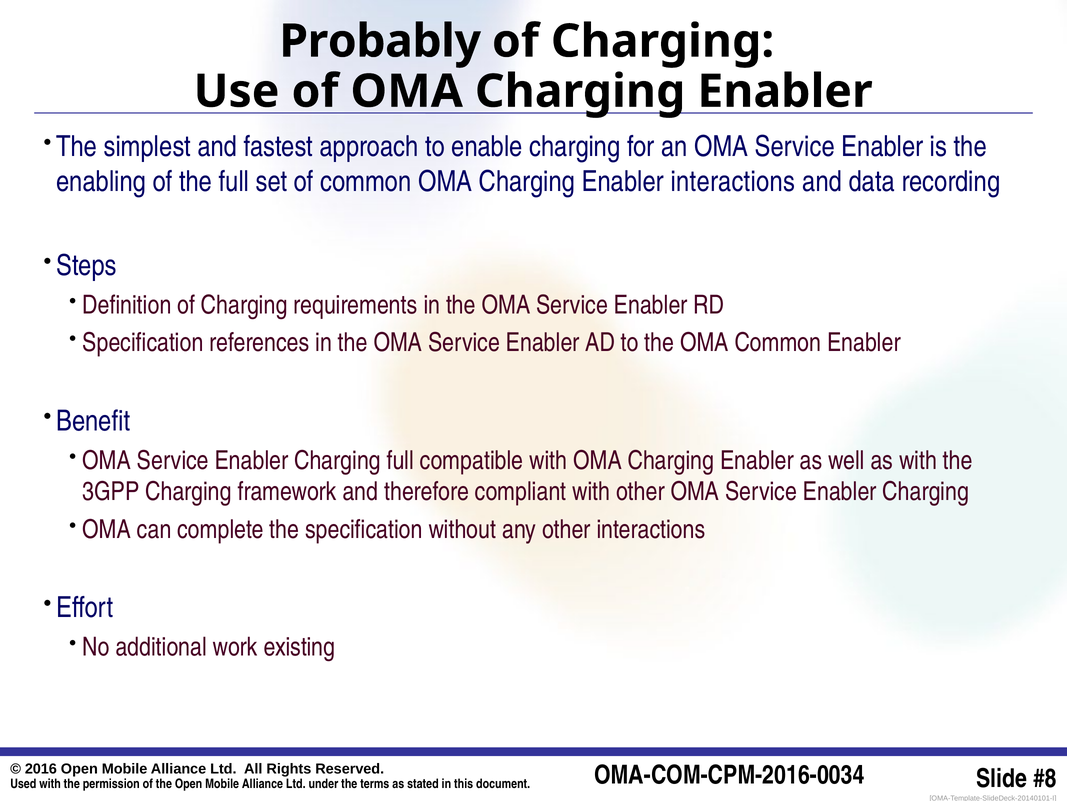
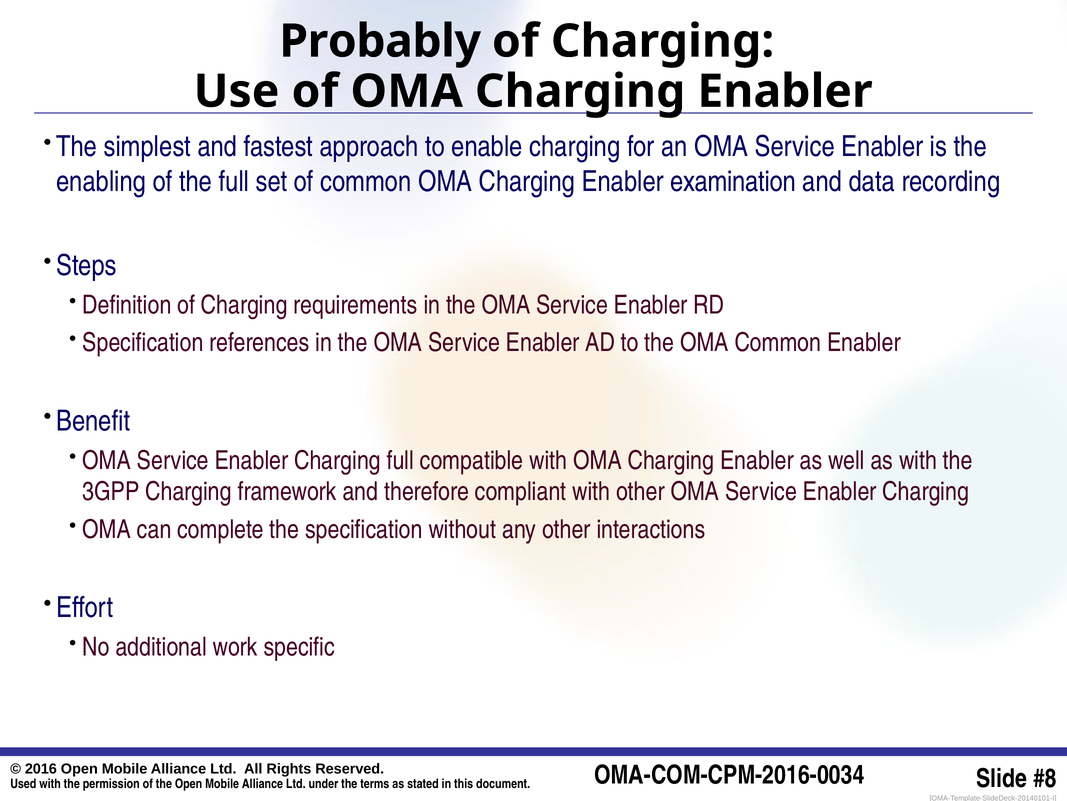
Enabler interactions: interactions -> examination
existing: existing -> specific
